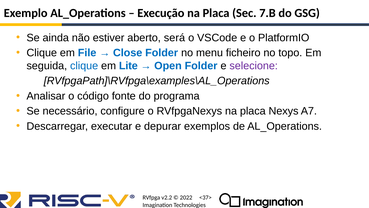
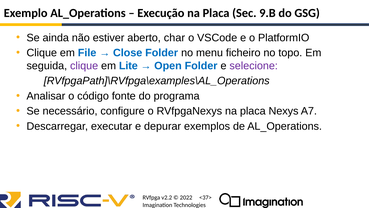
7.B: 7.B -> 9.B
será: será -> char
clique at (84, 66) colour: blue -> purple
